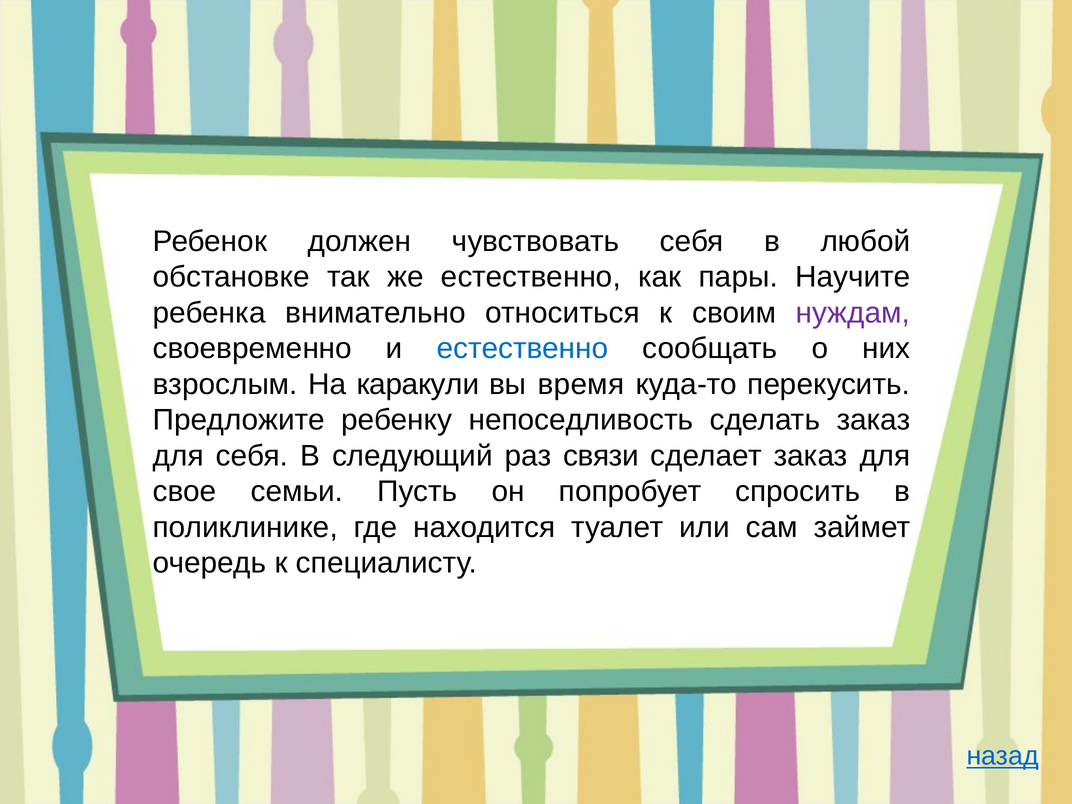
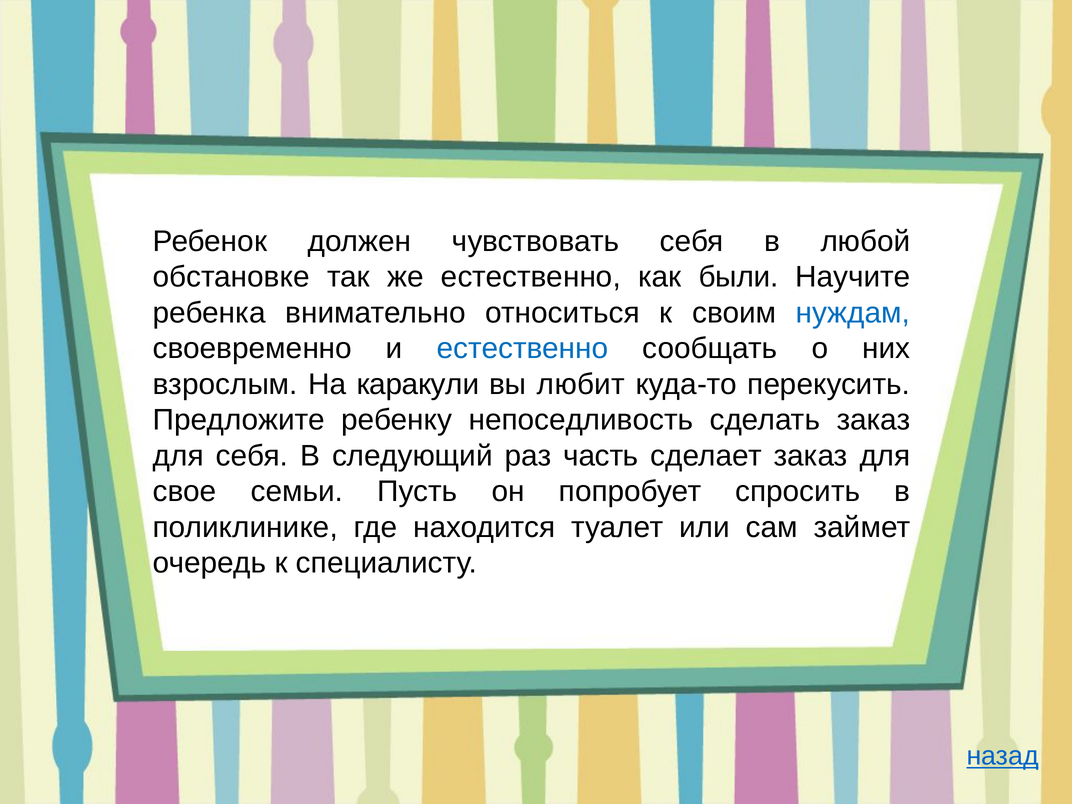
пары: пары -> были
нуждам colour: purple -> blue
время: время -> любит
связи: связи -> часть
